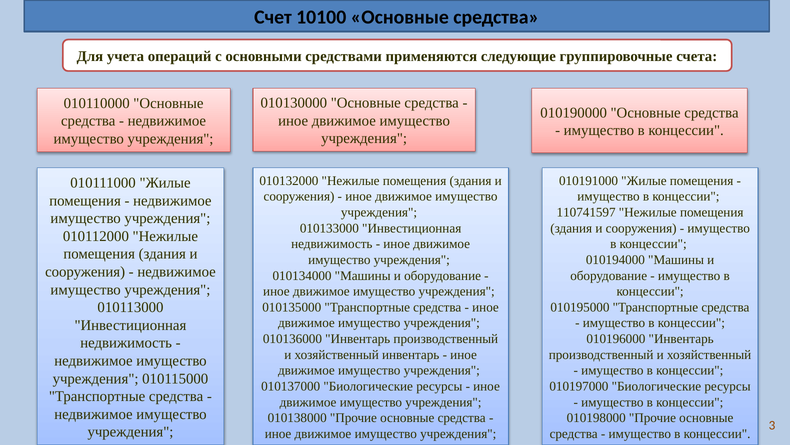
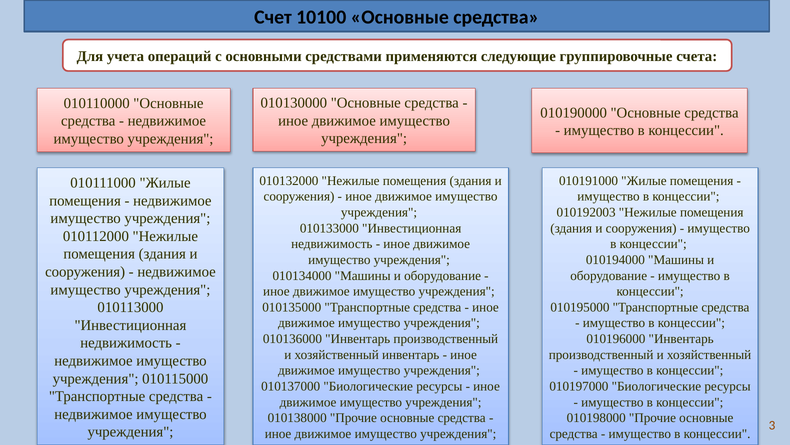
110741597: 110741597 -> 010192003
